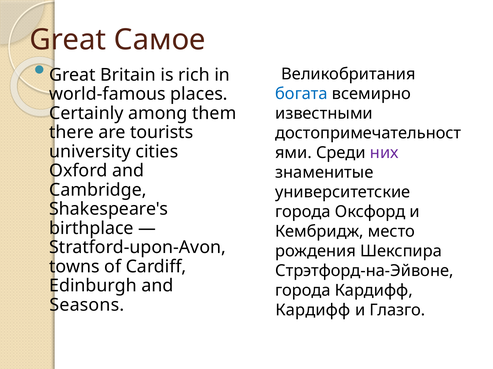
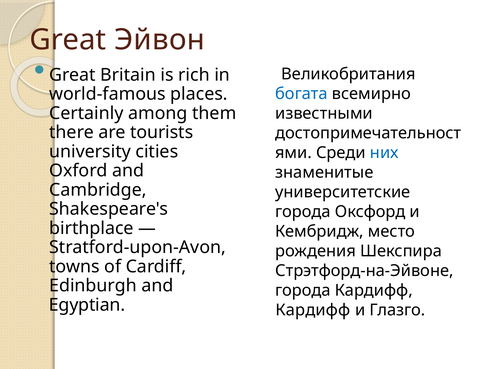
Самое: Самое -> Эйвон
них colour: purple -> blue
Seasons: Seasons -> Egyptian
